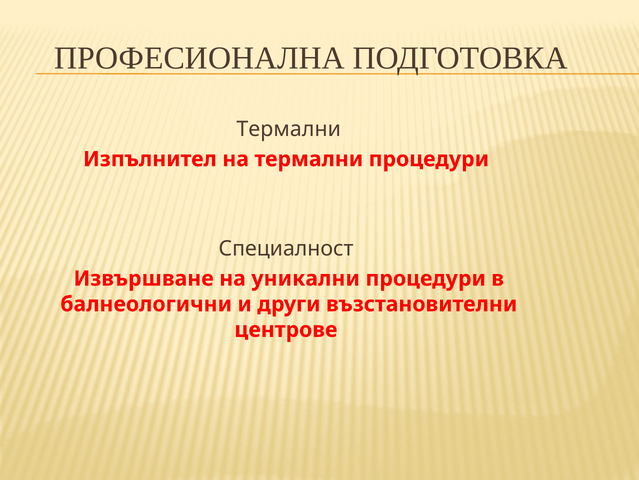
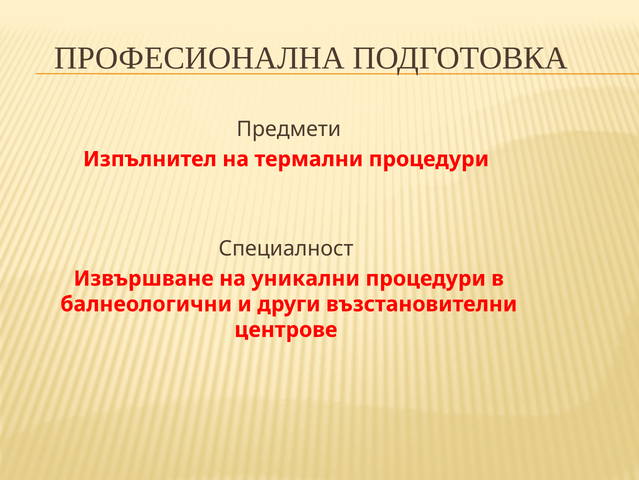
Термални at (289, 129): Термални -> Предмети
